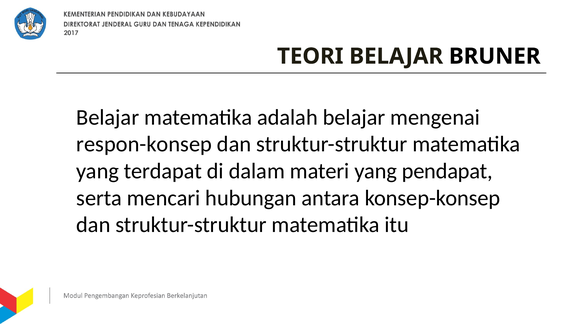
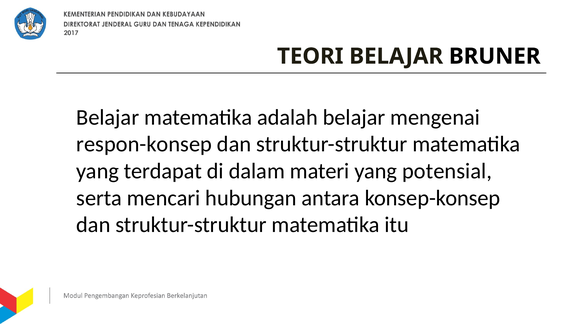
pendapat: pendapat -> potensial
